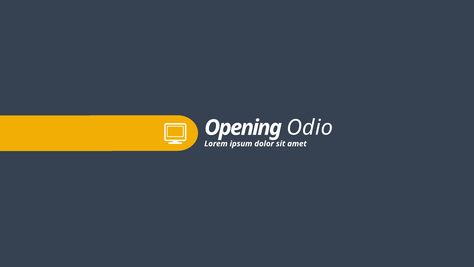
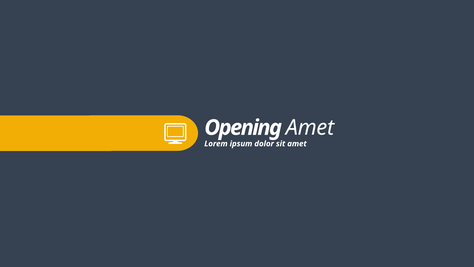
Odio at (310, 127): Odio -> Amet
